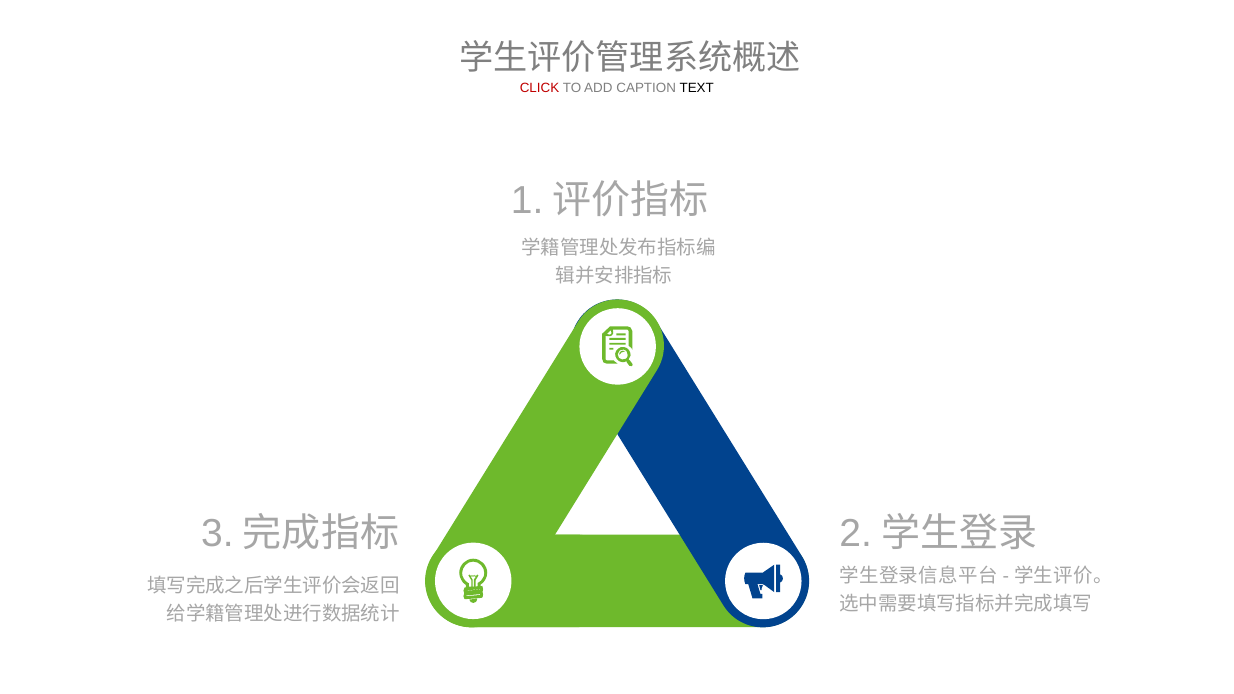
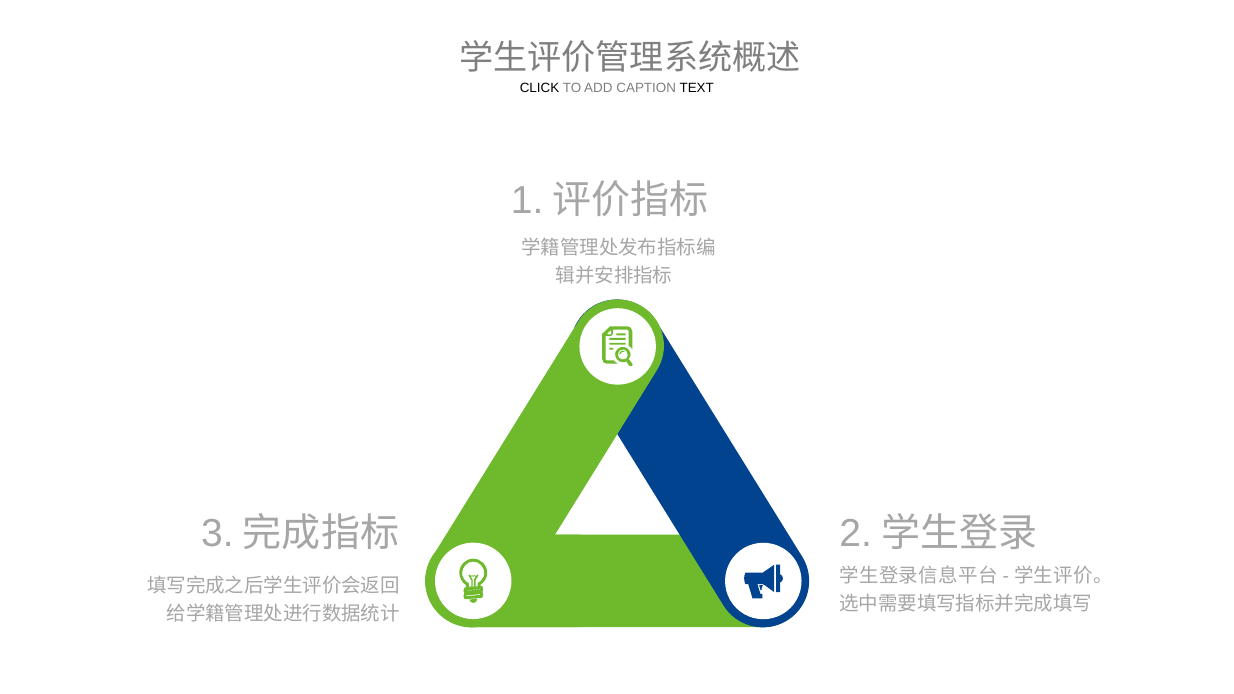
CLICK colour: red -> black
